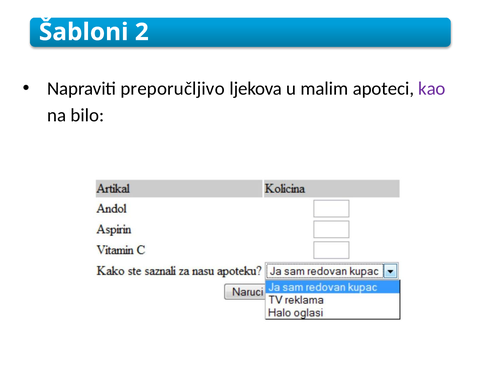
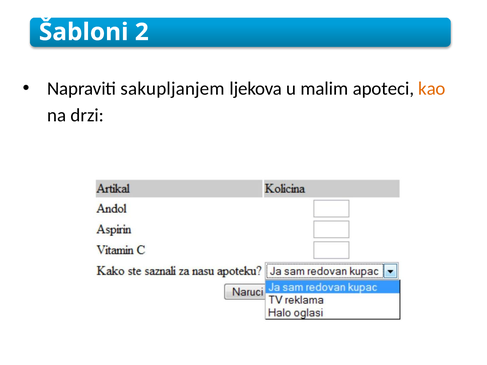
preporučljivo: preporučljivo -> sakupljanjem
kao colour: purple -> orange
bilo: bilo -> drzi
